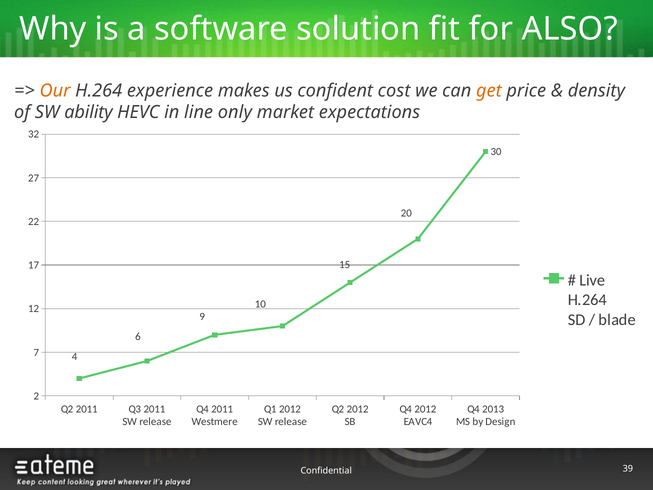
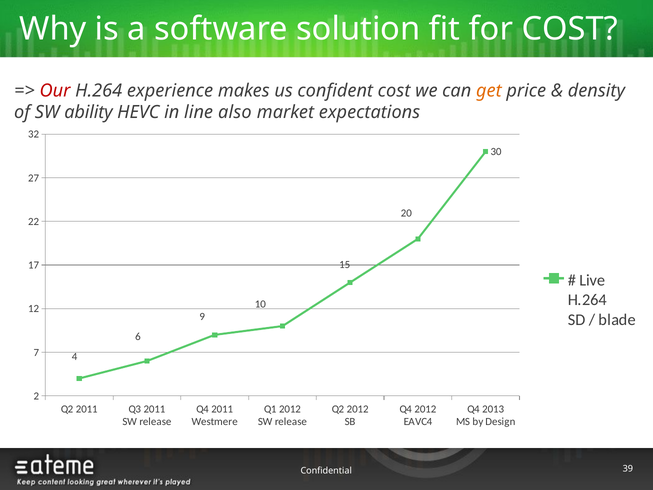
for ALSO: ALSO -> COST
Our colour: orange -> red
only: only -> also
